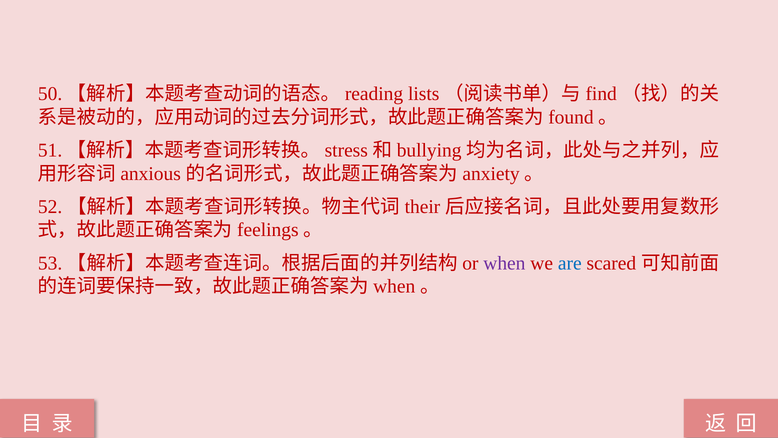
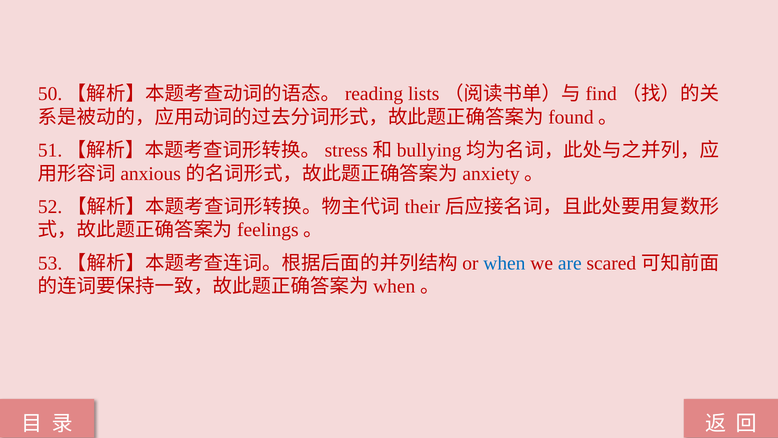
when colour: purple -> blue
